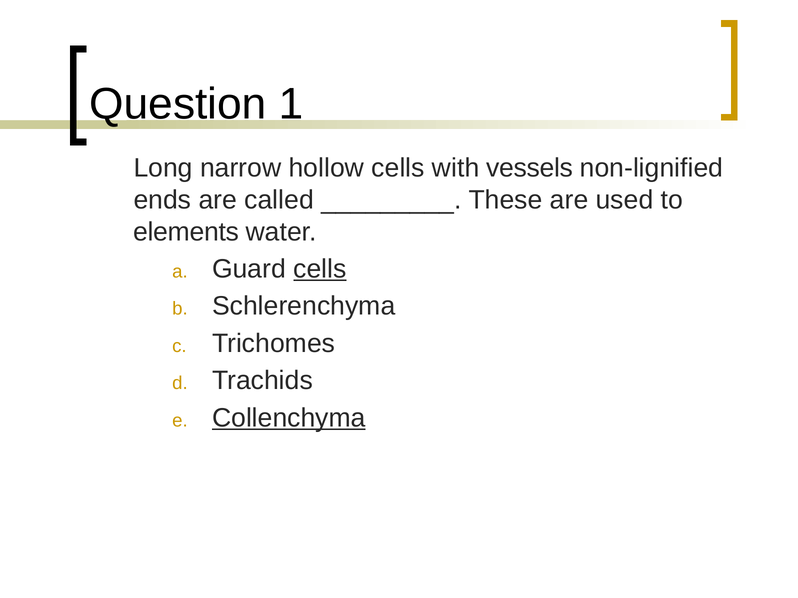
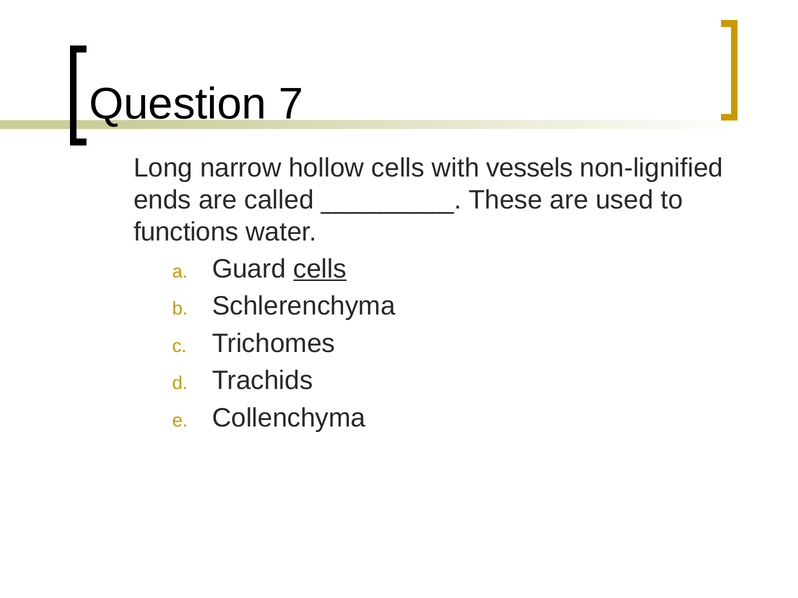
1: 1 -> 7
elements: elements -> functions
Collenchyma underline: present -> none
